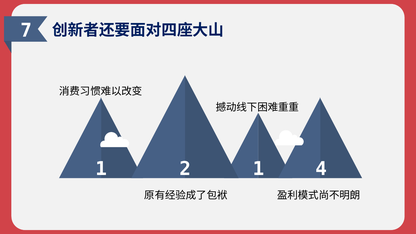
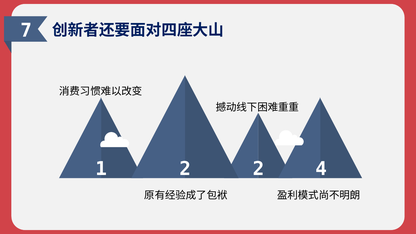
2 1: 1 -> 2
